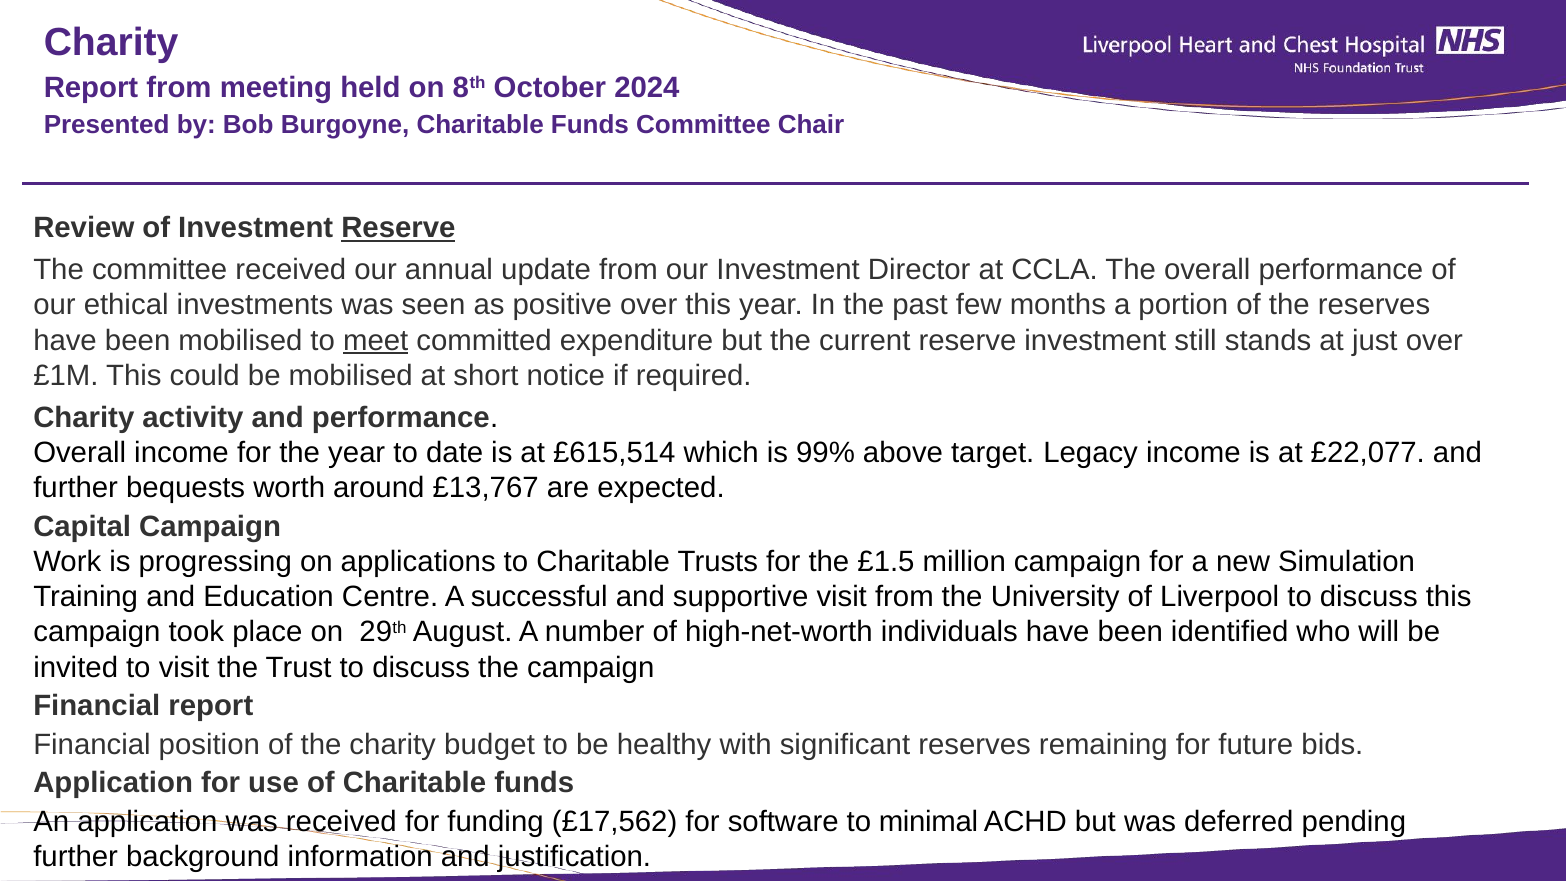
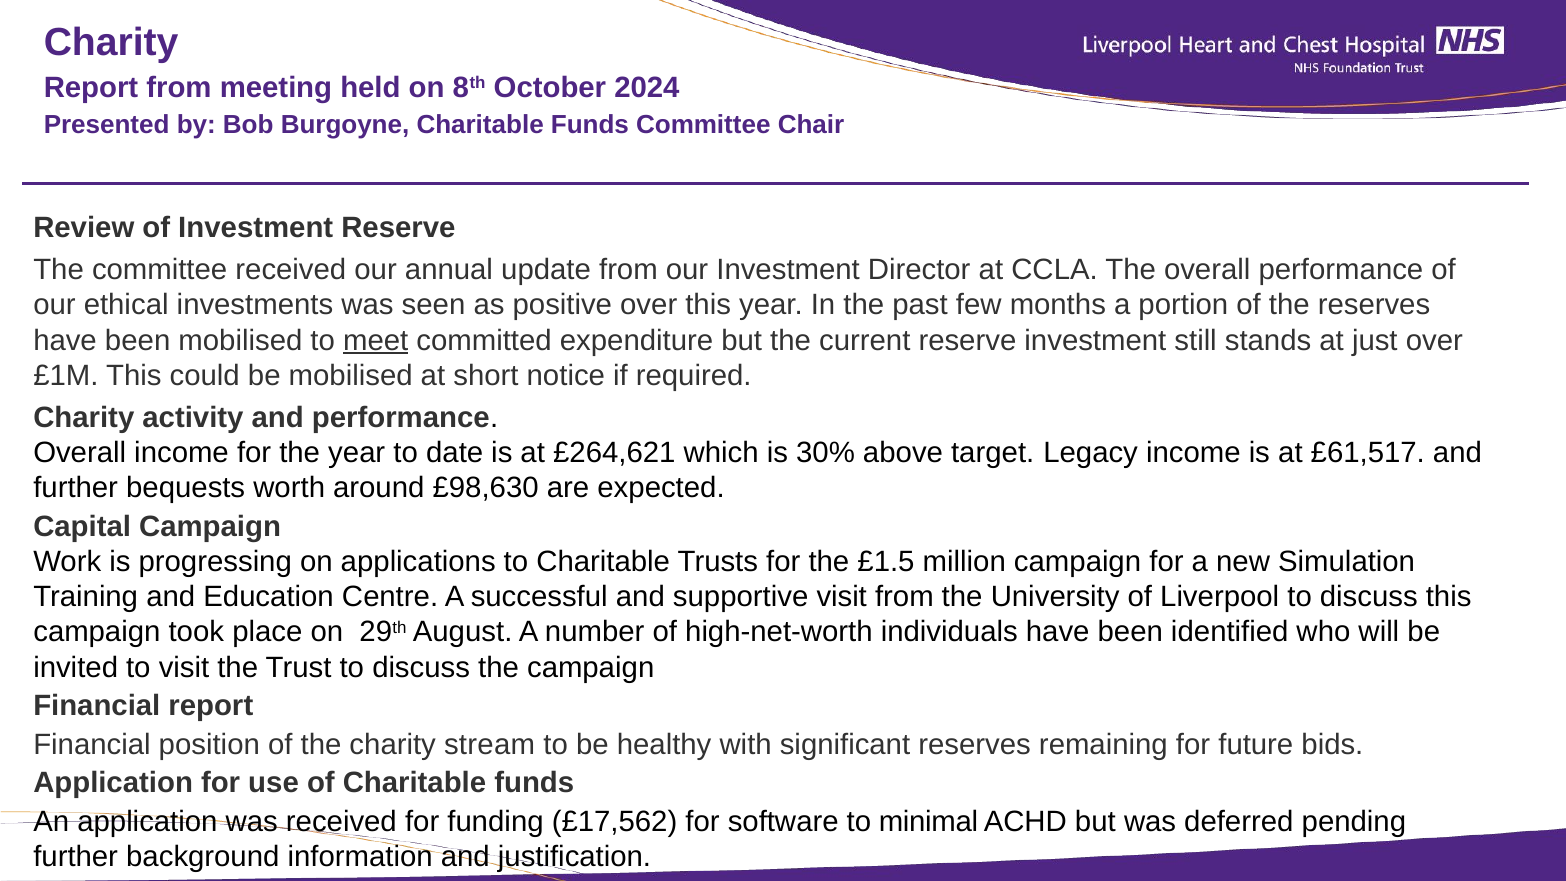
Reserve at (398, 228) underline: present -> none
£615,514: £615,514 -> £264,621
99%: 99% -> 30%
£22,077: £22,077 -> £61,517
£13,767: £13,767 -> £98,630
budget: budget -> stream
